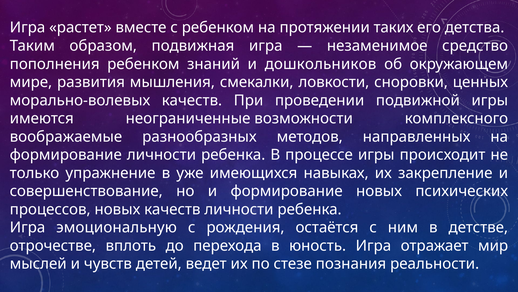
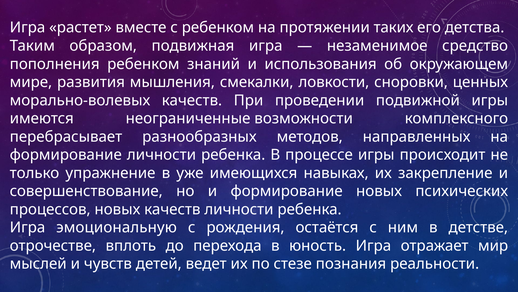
дошкольников: дошкольников -> использования
воображаемые: воображаемые -> перебрасывает
